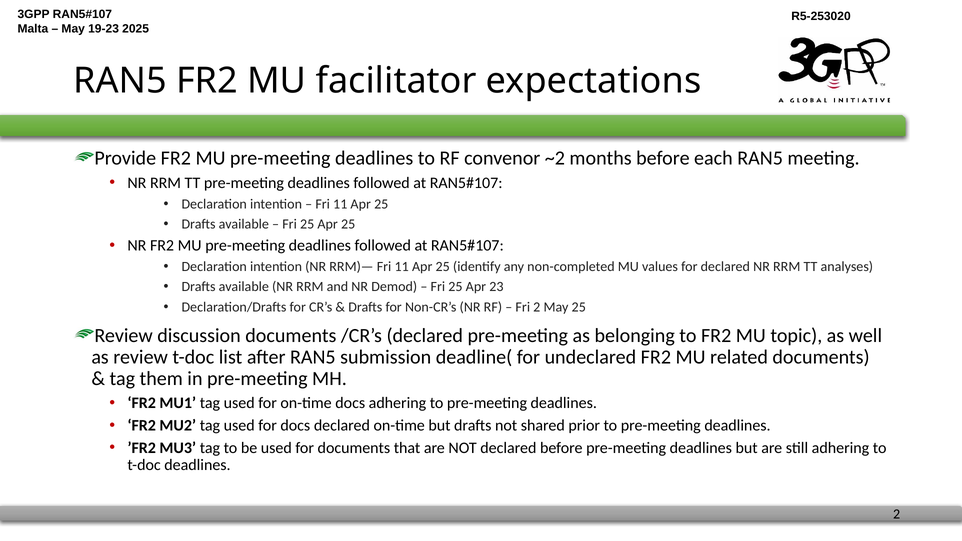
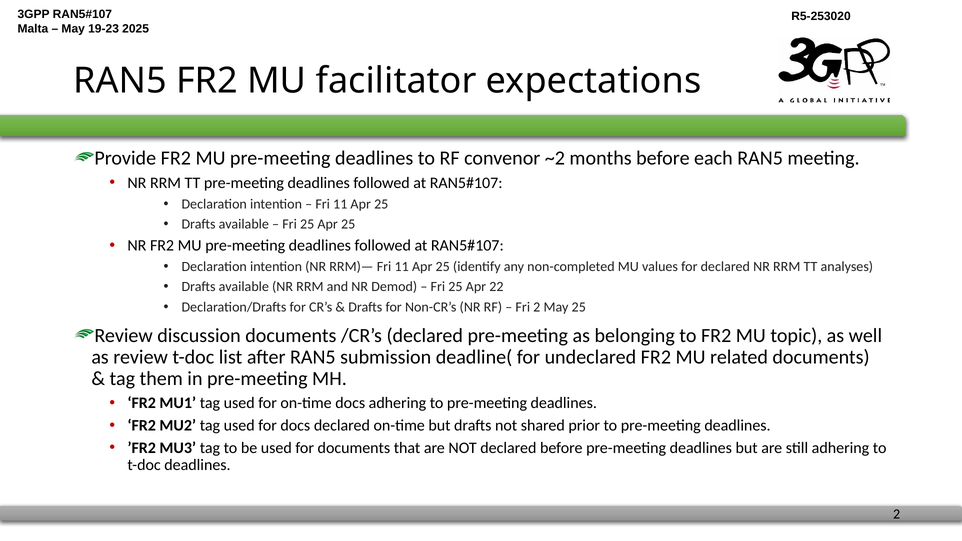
23: 23 -> 22
